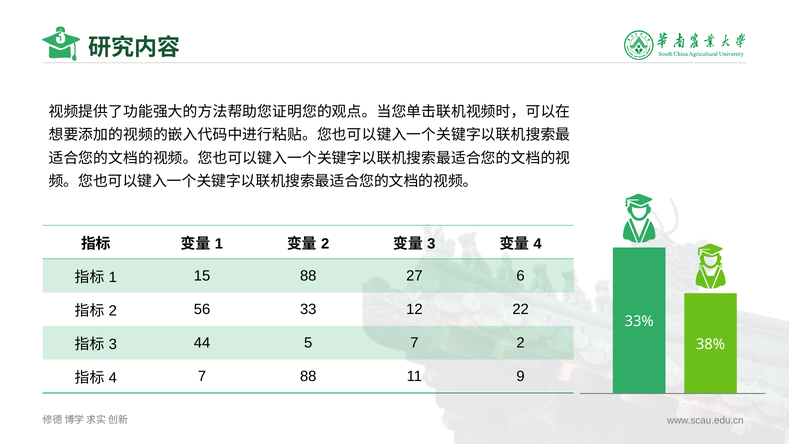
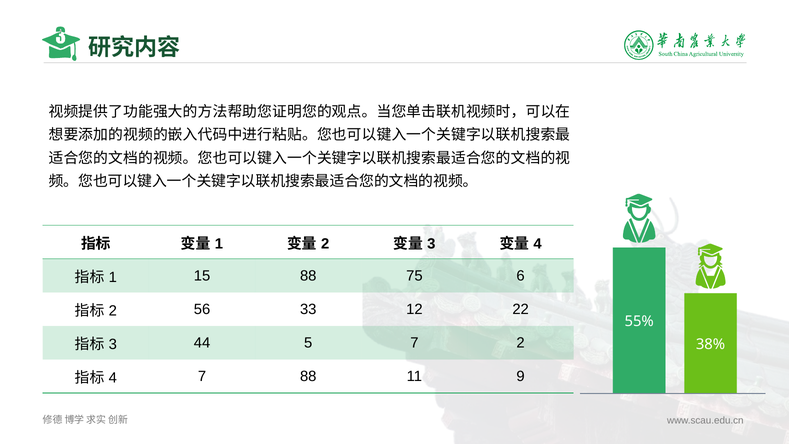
27: 27 -> 75
33%: 33% -> 55%
